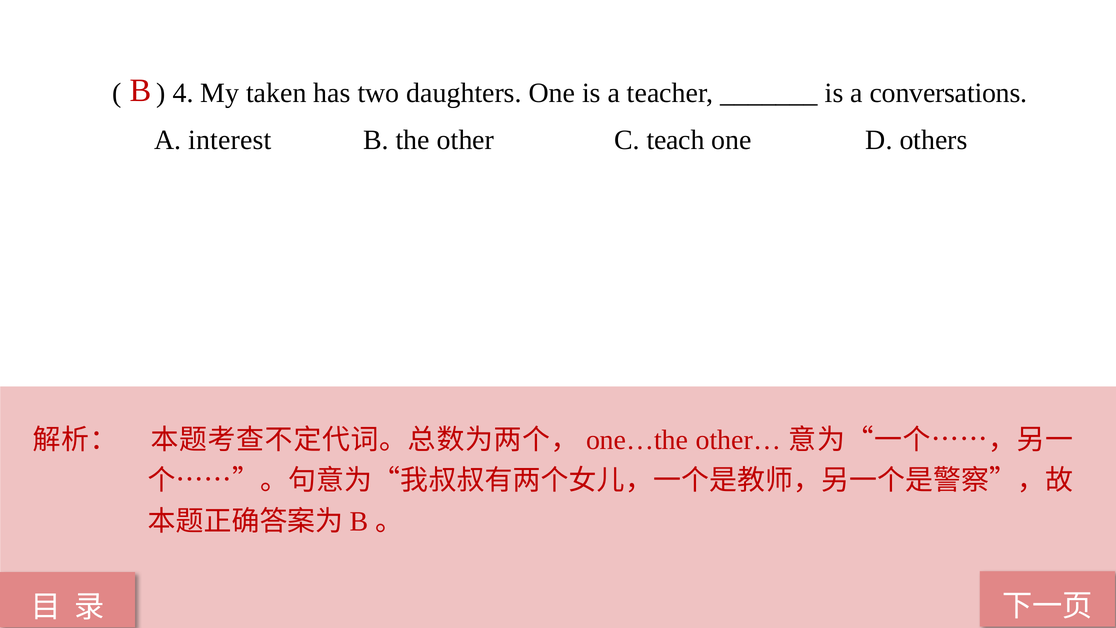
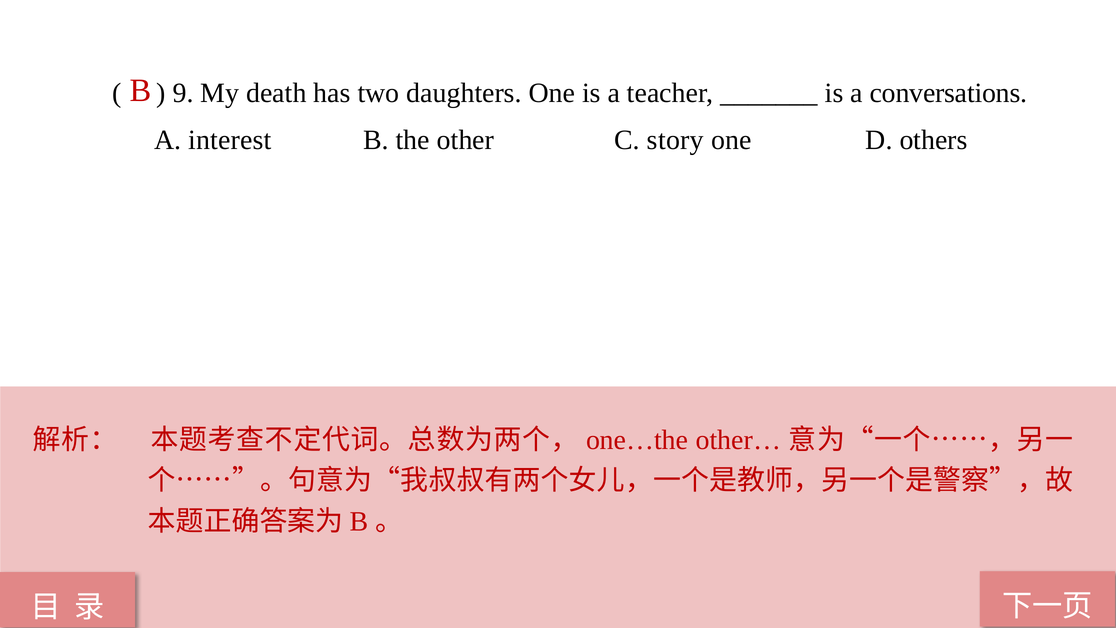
4: 4 -> 9
taken: taken -> death
teach: teach -> story
